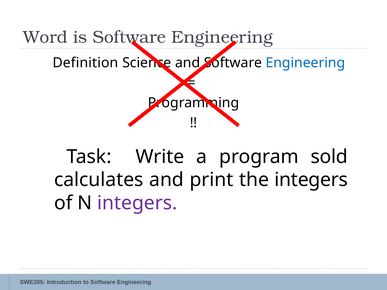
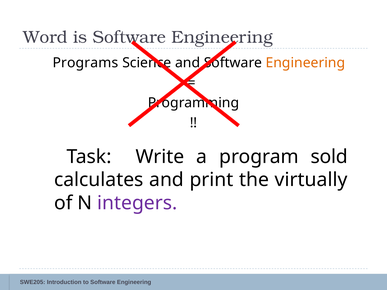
Definition: Definition -> Programs
Engineering at (305, 63) colour: blue -> orange
the integers: integers -> virtually
